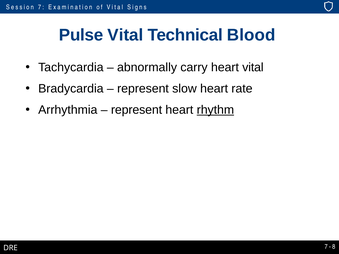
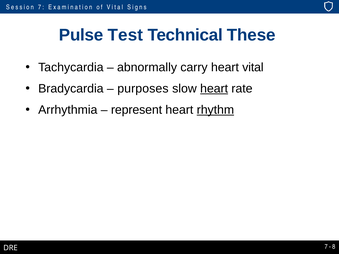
Pulse Vital: Vital -> Test
Blood: Blood -> These
represent at (143, 89): represent -> purposes
heart at (214, 89) underline: none -> present
